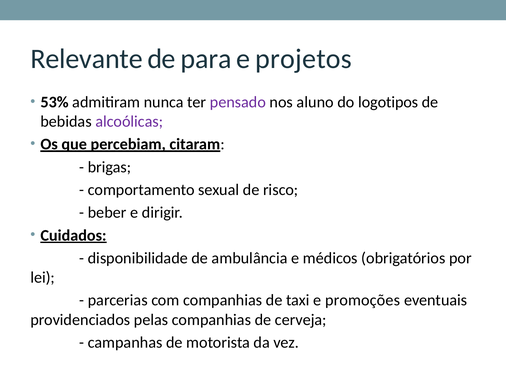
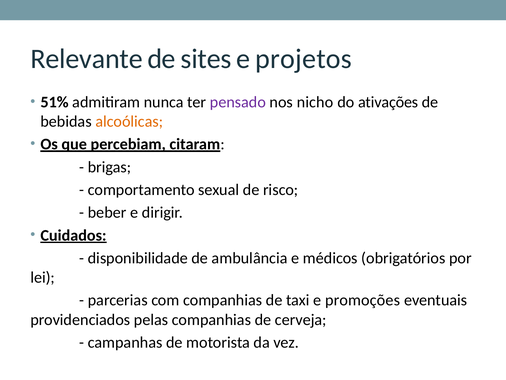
para: para -> sites
53%: 53% -> 51%
aluno: aluno -> nicho
logotipos: logotipos -> ativações
alcoólicas colour: purple -> orange
